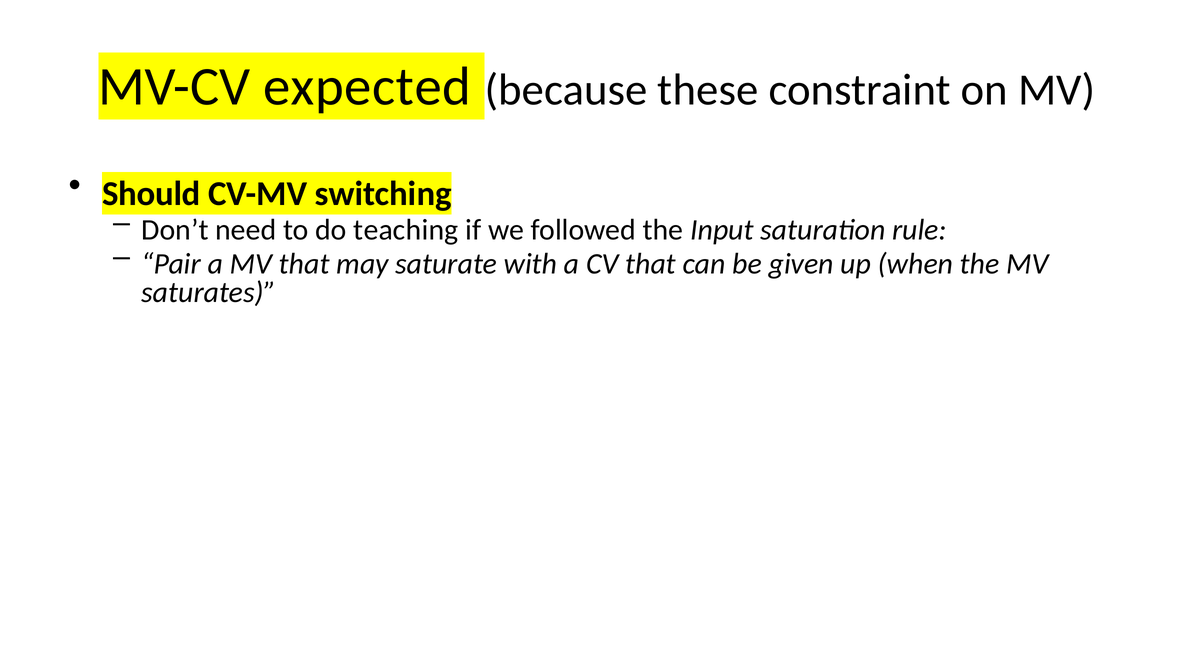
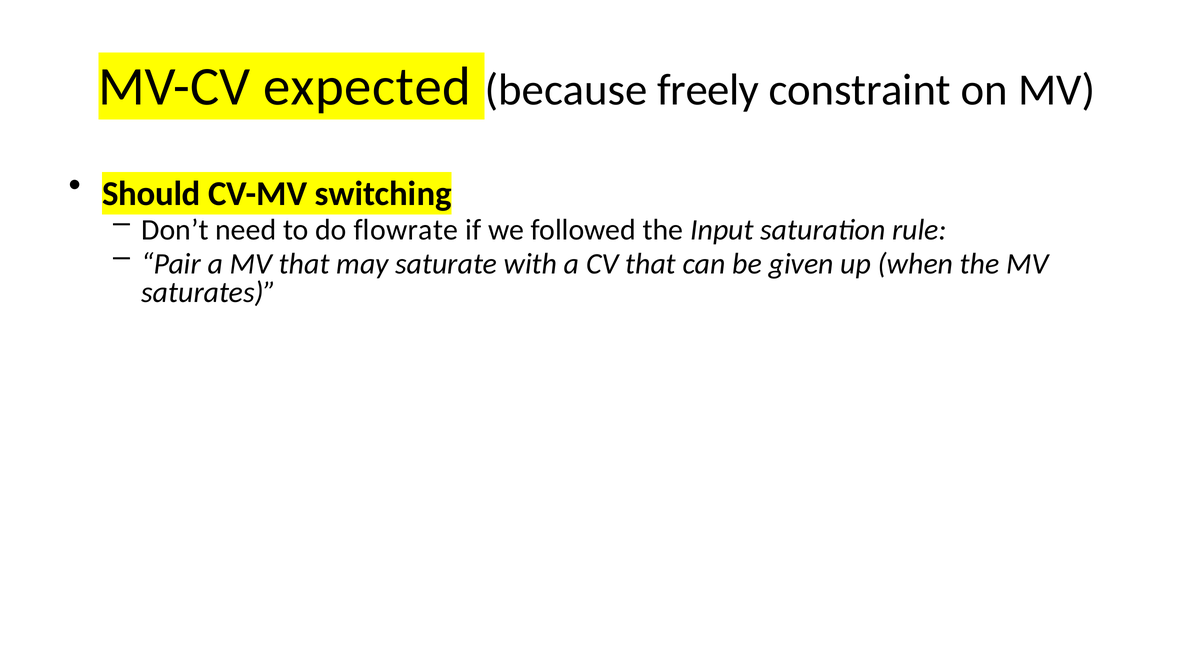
these: these -> freely
teaching: teaching -> flowrate
